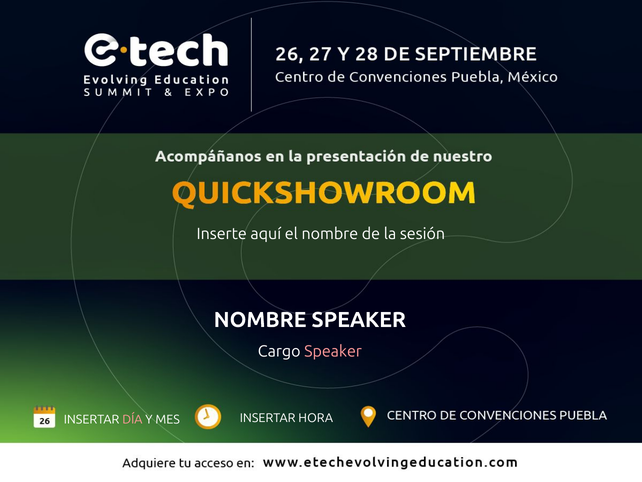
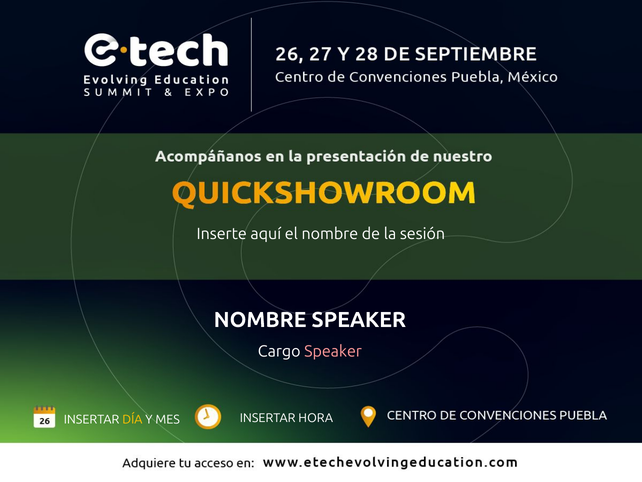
DÍA colour: pink -> yellow
